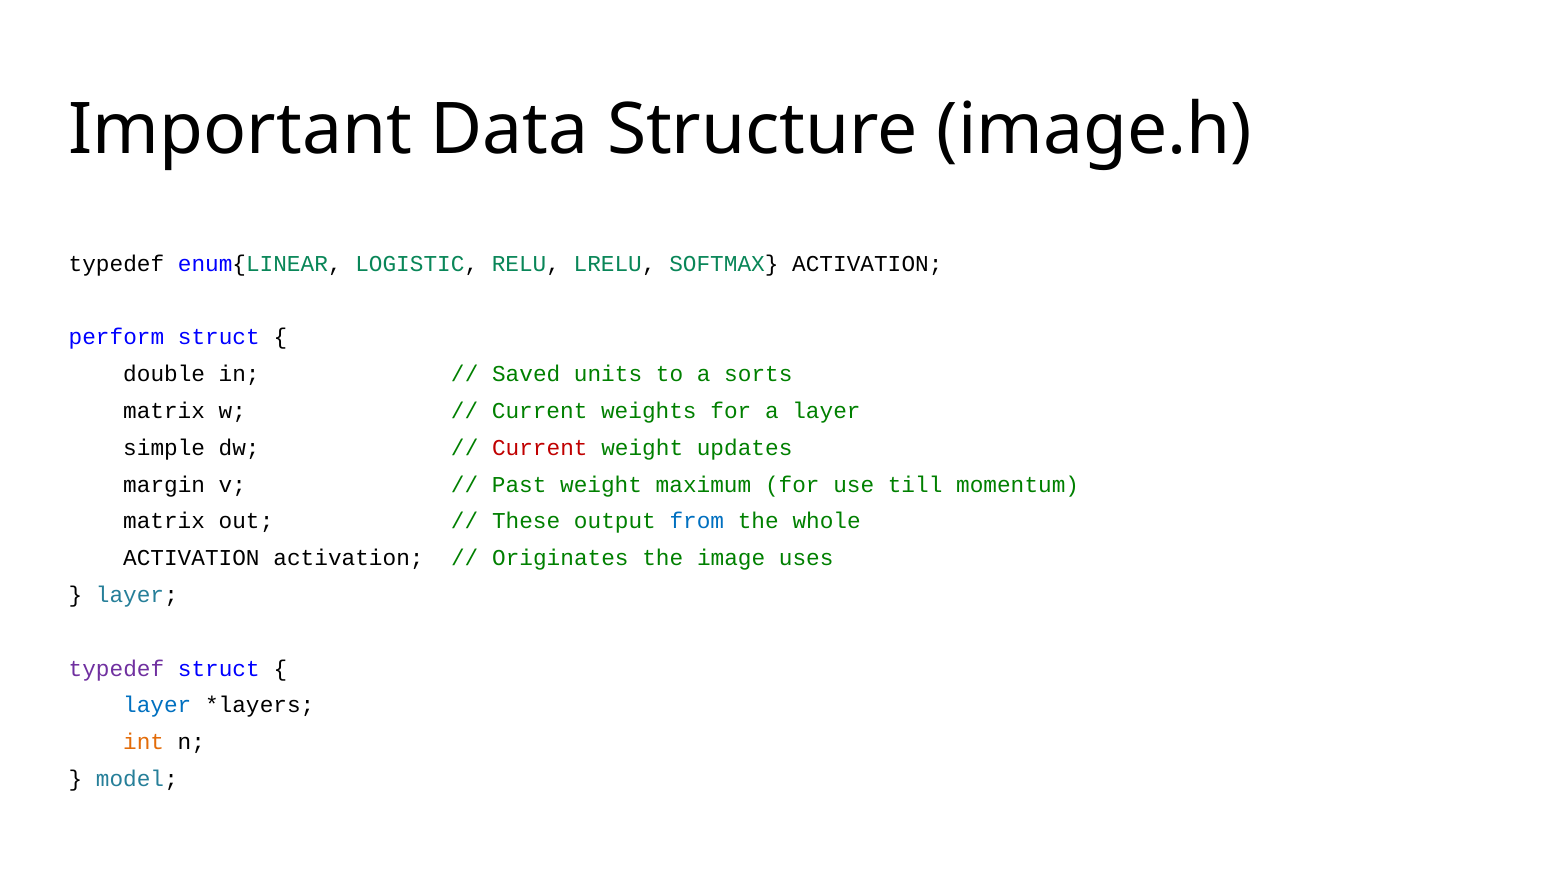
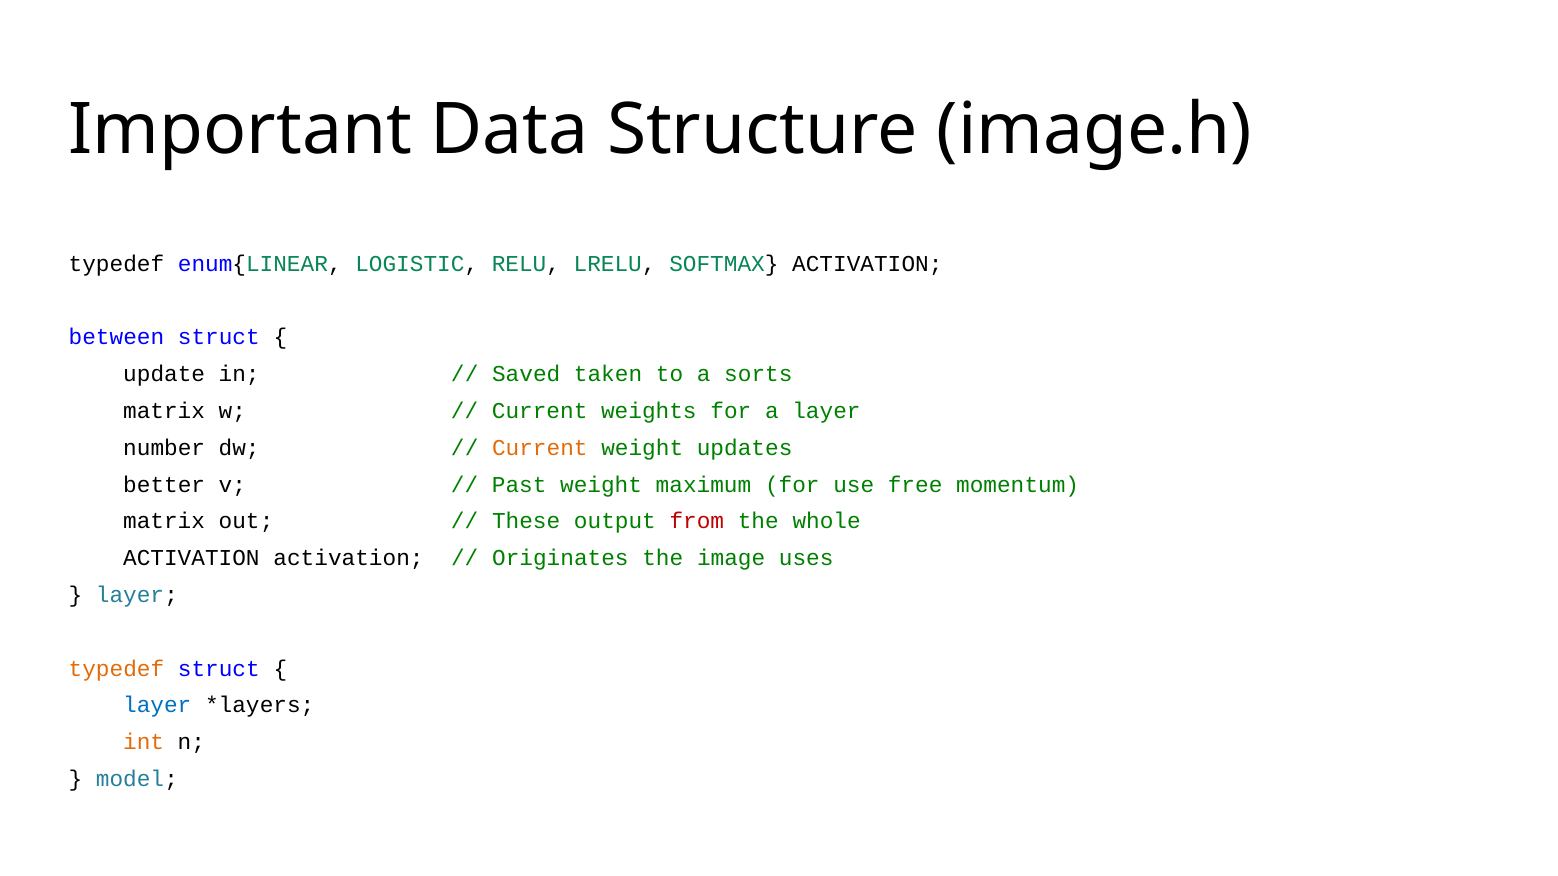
perform: perform -> between
double: double -> update
units: units -> taken
simple: simple -> number
Current at (540, 448) colour: red -> orange
margin: margin -> better
till: till -> free
from colour: blue -> red
typedef at (116, 669) colour: purple -> orange
